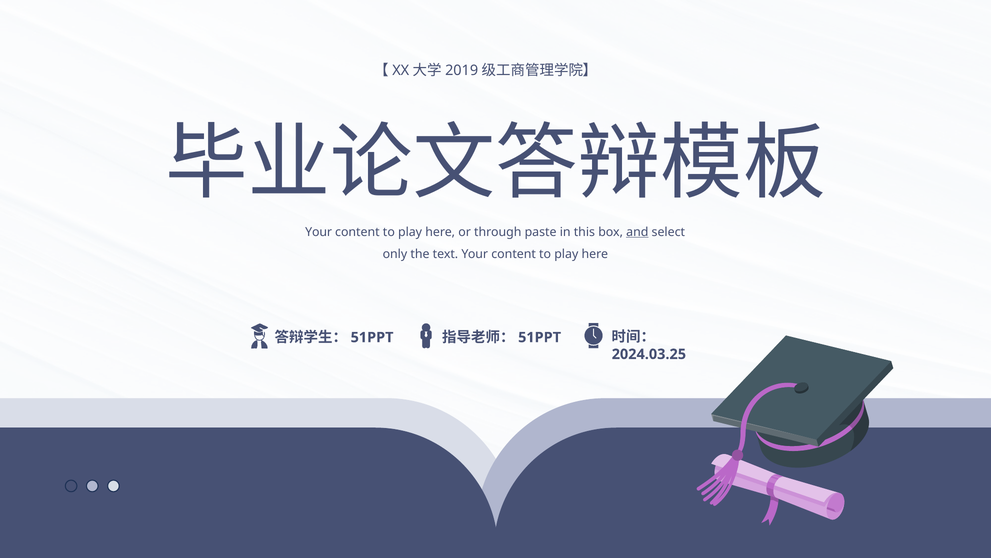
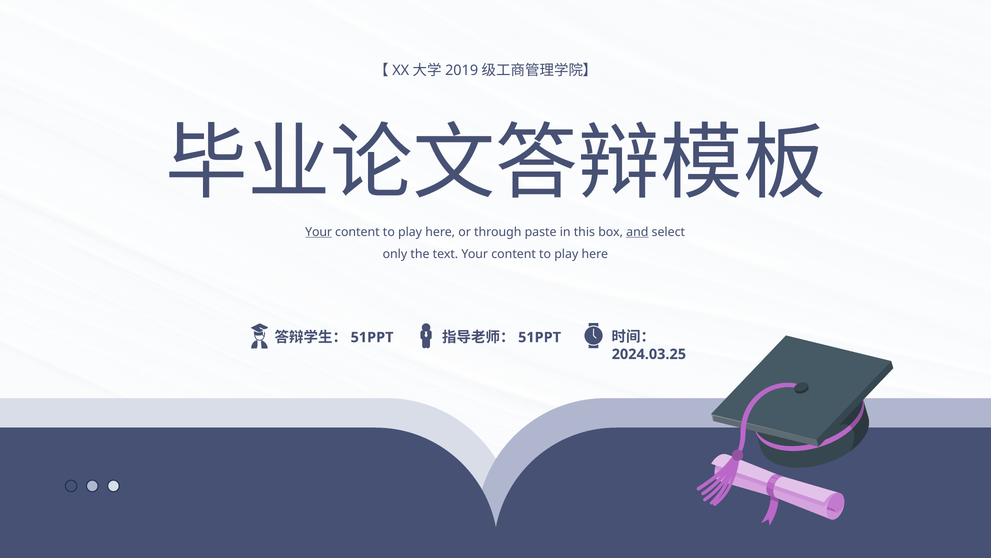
Your at (319, 232) underline: none -> present
